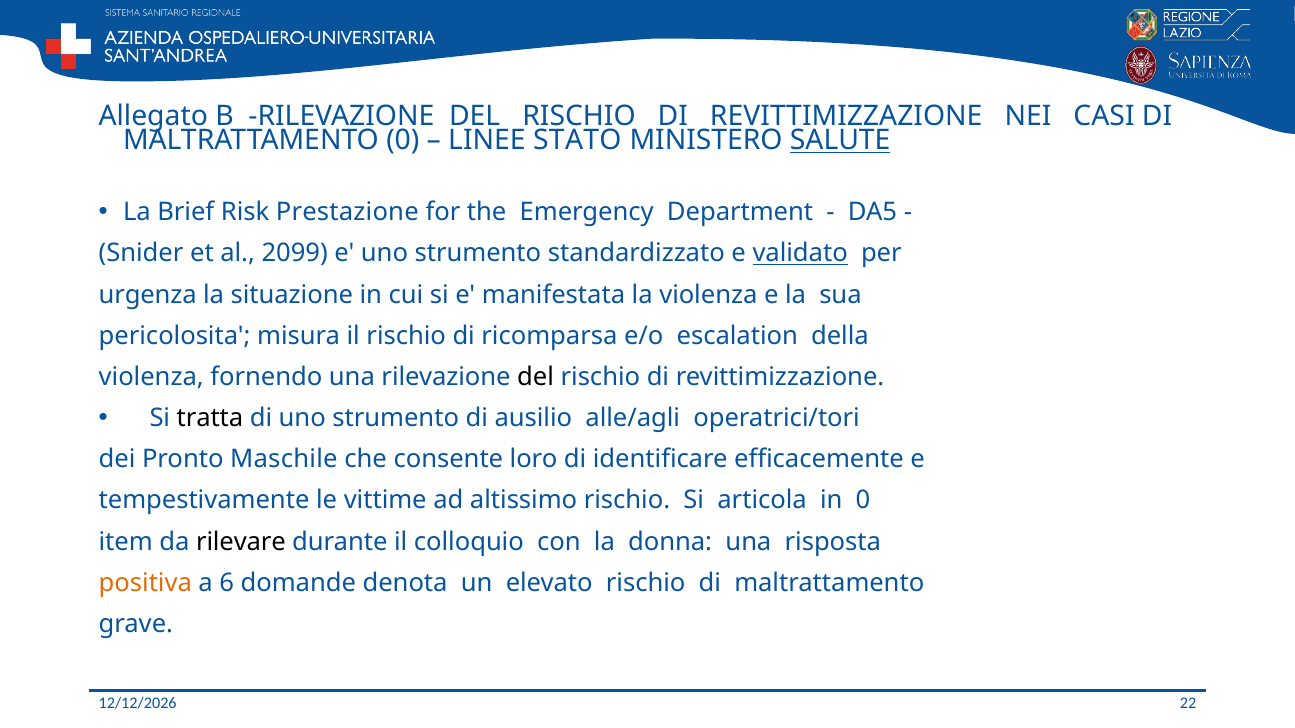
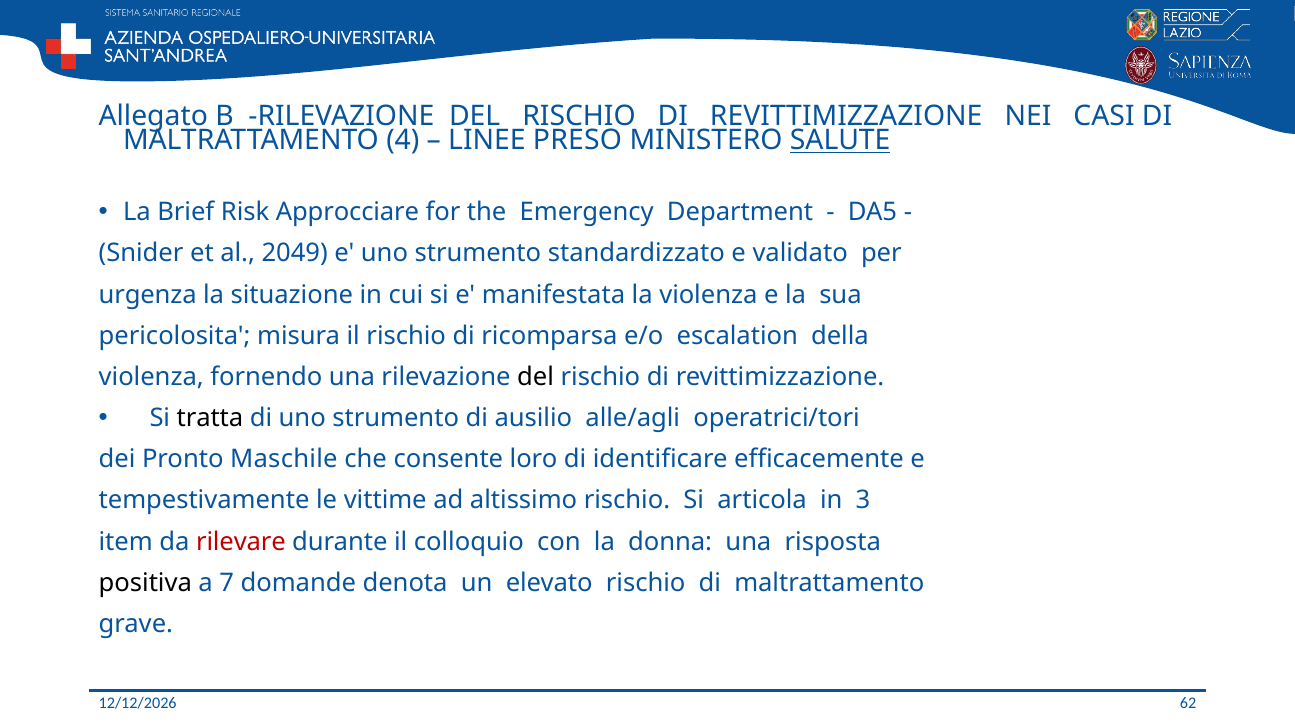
MALTRATTAMENTO 0: 0 -> 4
STATO: STATO -> PRESO
Prestazione: Prestazione -> Approcciare
2099: 2099 -> 2049
validato underline: present -> none
in 0: 0 -> 3
rilevare colour: black -> red
positiva colour: orange -> black
6: 6 -> 7
22: 22 -> 62
